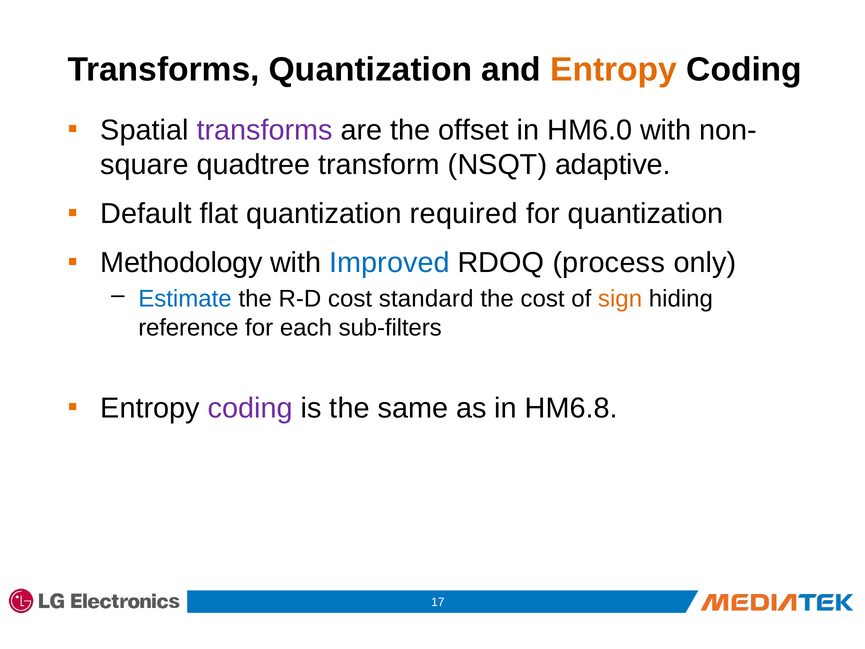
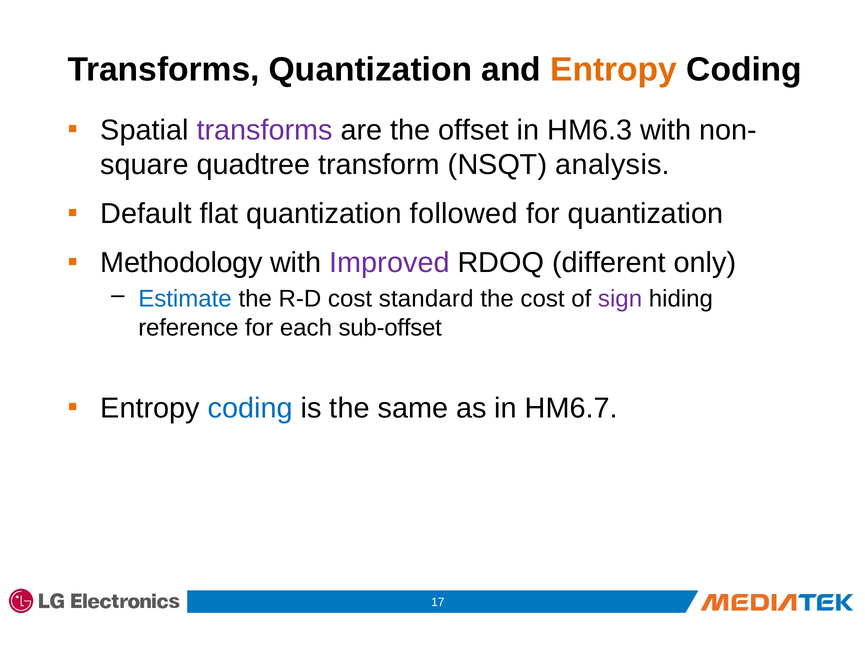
HM6.0: HM6.0 -> HM6.3
adaptive: adaptive -> analysis
required: required -> followed
Improved colour: blue -> purple
process: process -> different
sign colour: orange -> purple
sub-filters: sub-filters -> sub-offset
coding at (250, 408) colour: purple -> blue
HM6.8: HM6.8 -> HM6.7
